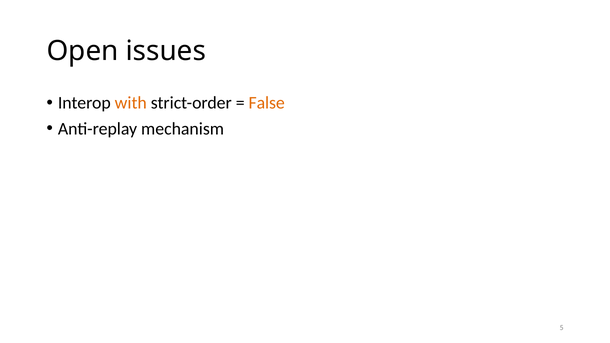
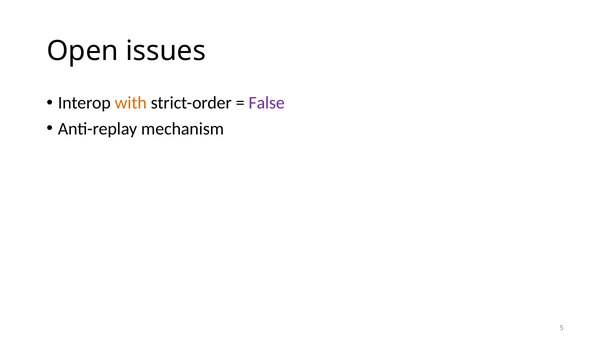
False colour: orange -> purple
